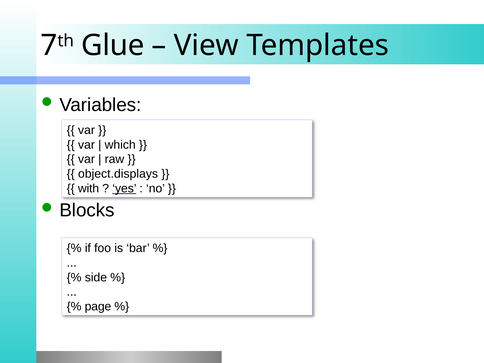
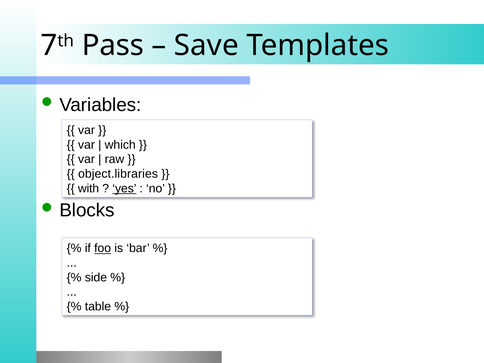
Glue: Glue -> Pass
View: View -> Save
object.displays: object.displays -> object.libraries
foo underline: none -> present
page: page -> table
